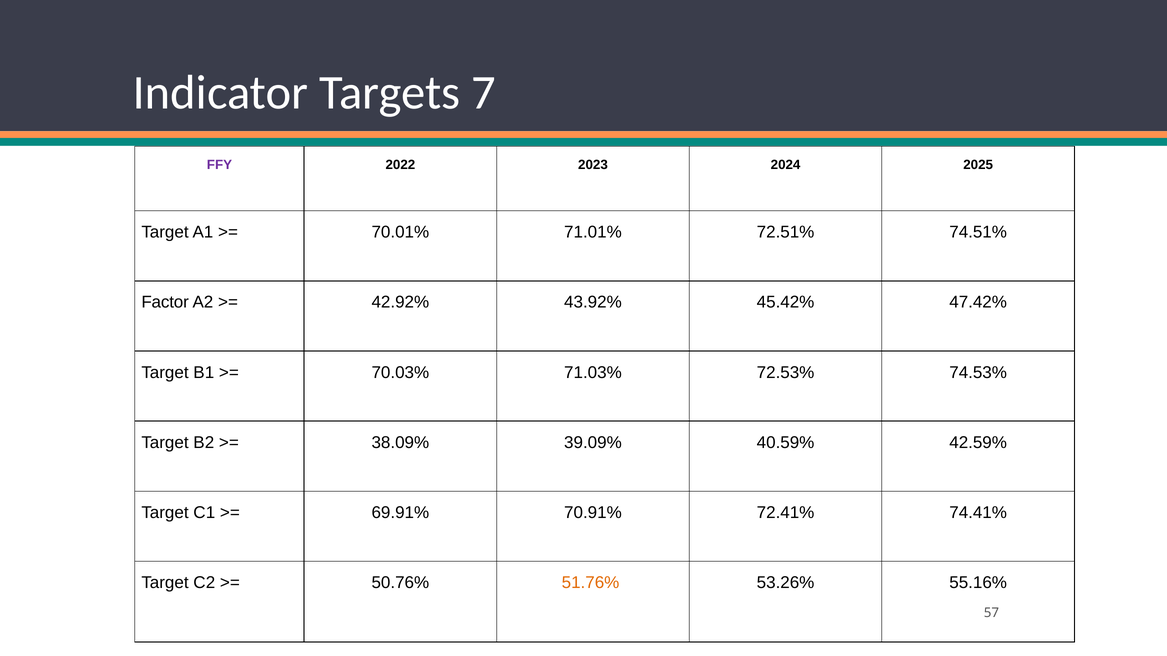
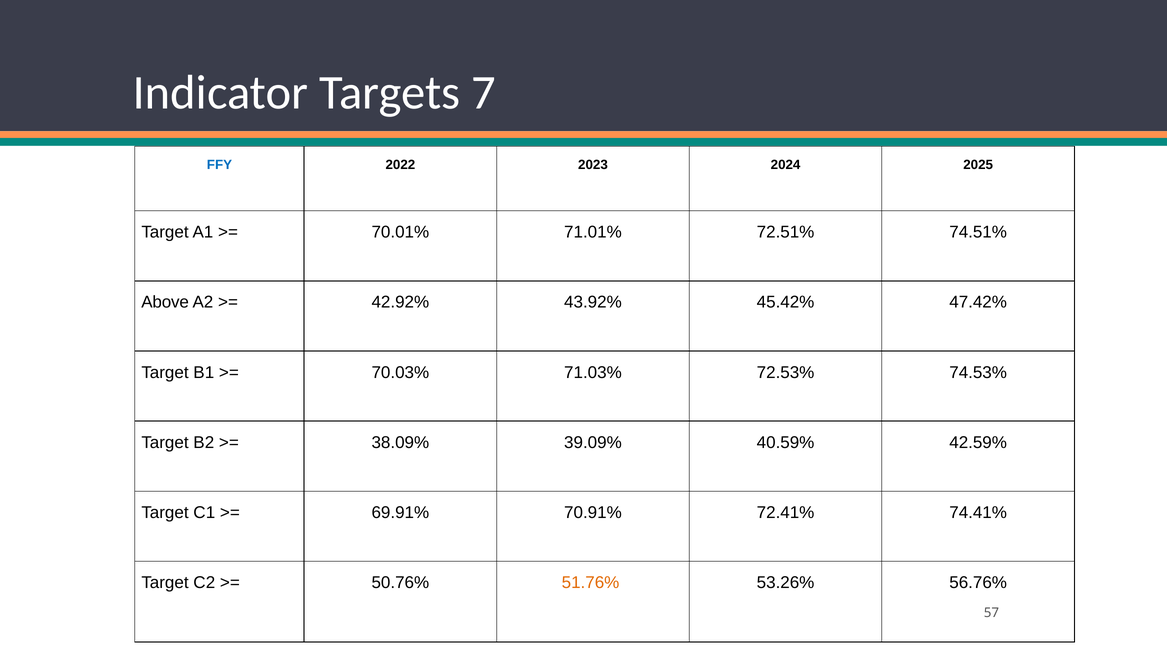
FFY colour: purple -> blue
Factor: Factor -> Above
55.16%: 55.16% -> 56.76%
